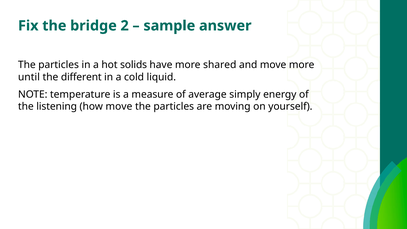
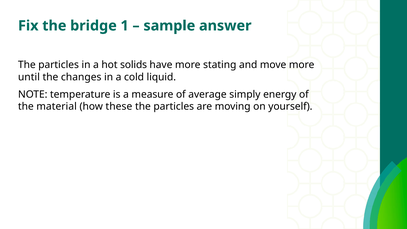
2: 2 -> 1
shared: shared -> stating
different: different -> changes
listening: listening -> material
how move: move -> these
